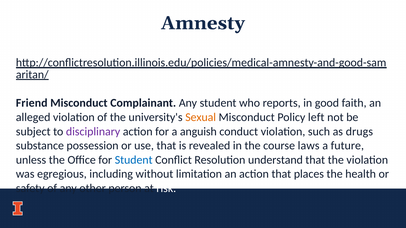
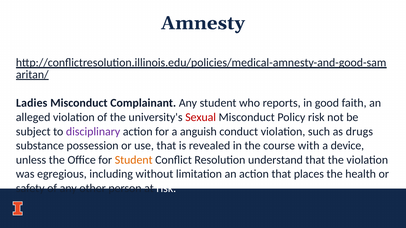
Friend: Friend -> Ladies
Sexual colour: orange -> red
Policy left: left -> risk
laws: laws -> with
future: future -> device
Student at (134, 160) colour: blue -> orange
